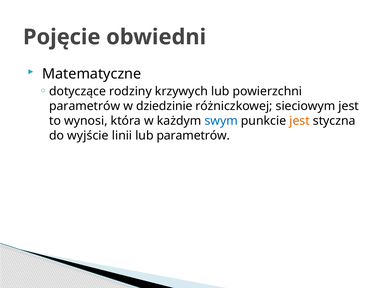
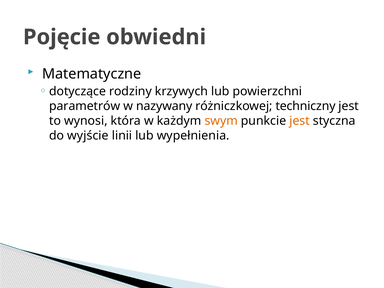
dziedzinie: dziedzinie -> nazywany
sieciowym: sieciowym -> techniczny
swym colour: blue -> orange
lub parametrów: parametrów -> wypełnienia
